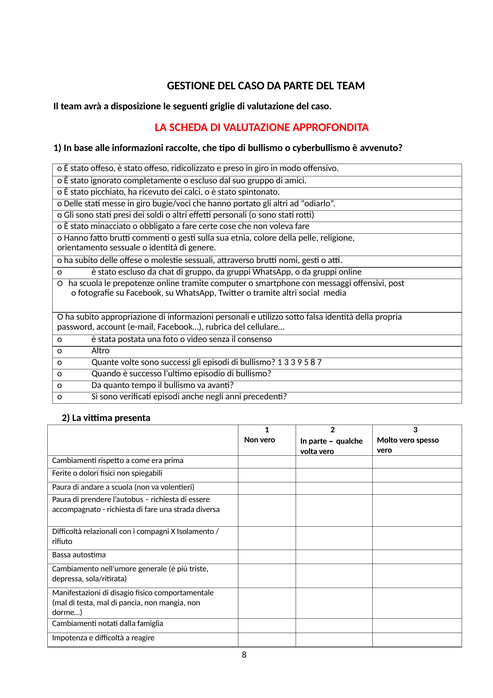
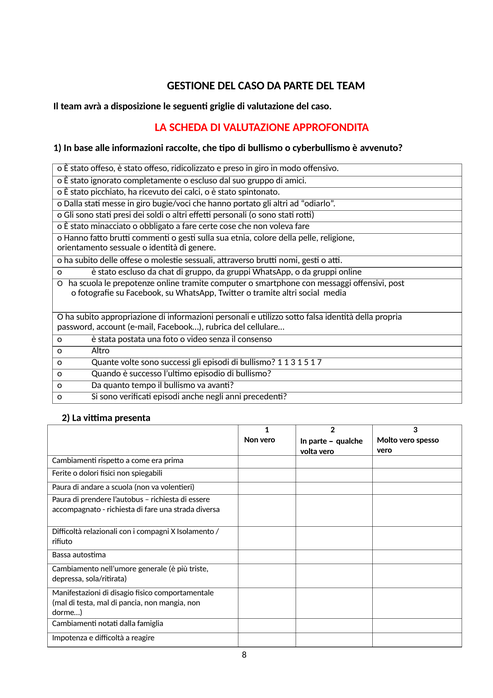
o Delle: Delle -> Dalla
1 3: 3 -> 1
3 9: 9 -> 1
5 8: 8 -> 1
